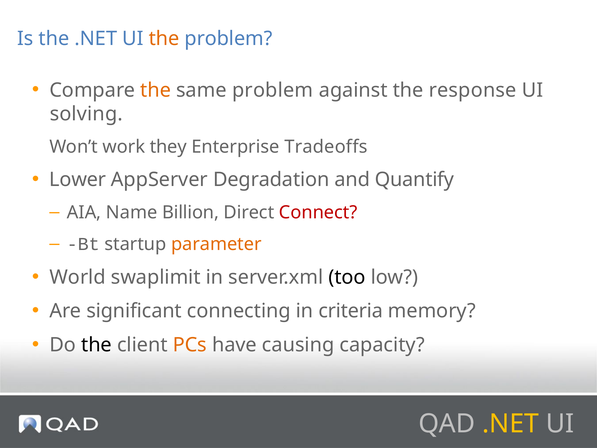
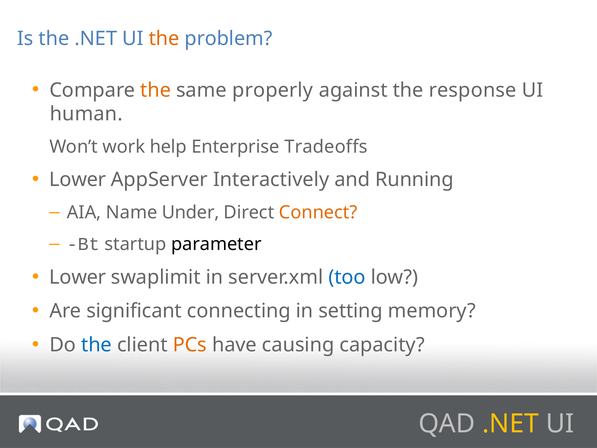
same problem: problem -> properly
solving: solving -> human
they: they -> help
Degradation: Degradation -> Interactively
Quantify: Quantify -> Running
Billion: Billion -> Under
Connect colour: red -> orange
parameter colour: orange -> black
World at (78, 277): World -> Lower
too colour: black -> blue
criteria: criteria -> setting
the at (97, 345) colour: black -> blue
